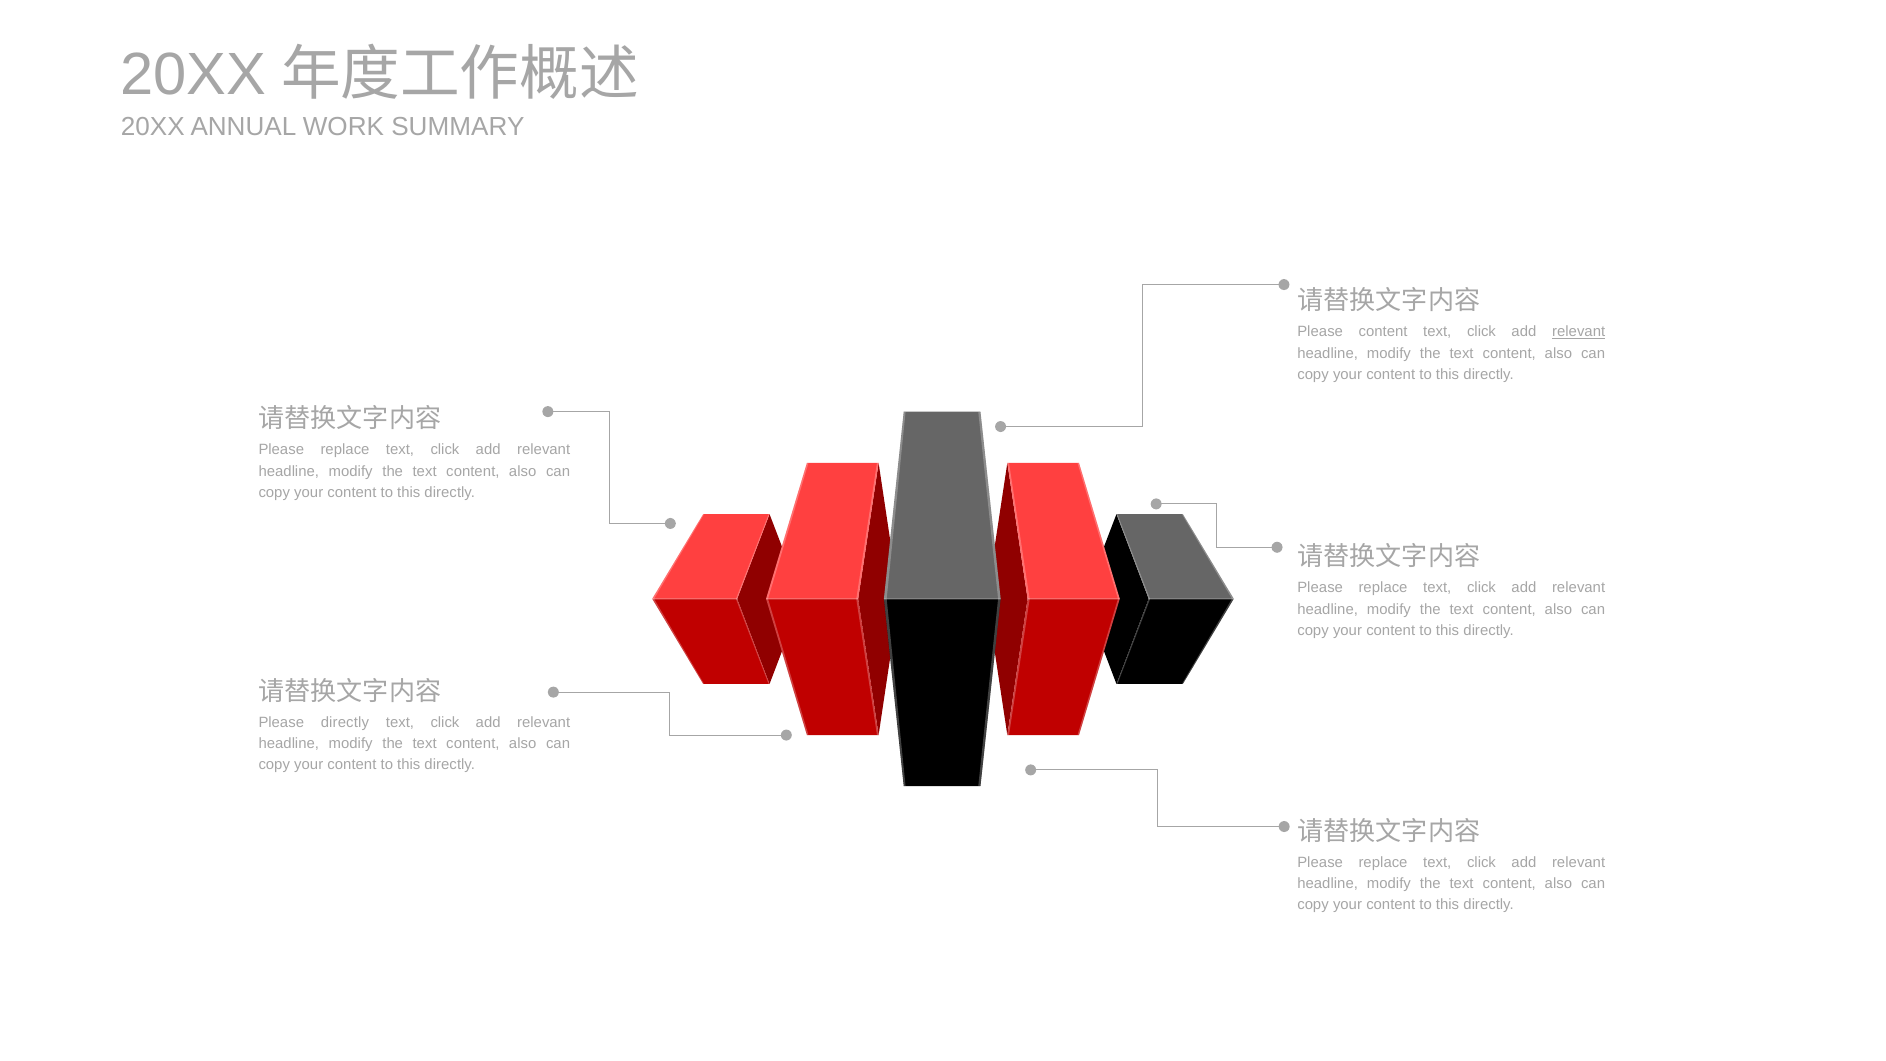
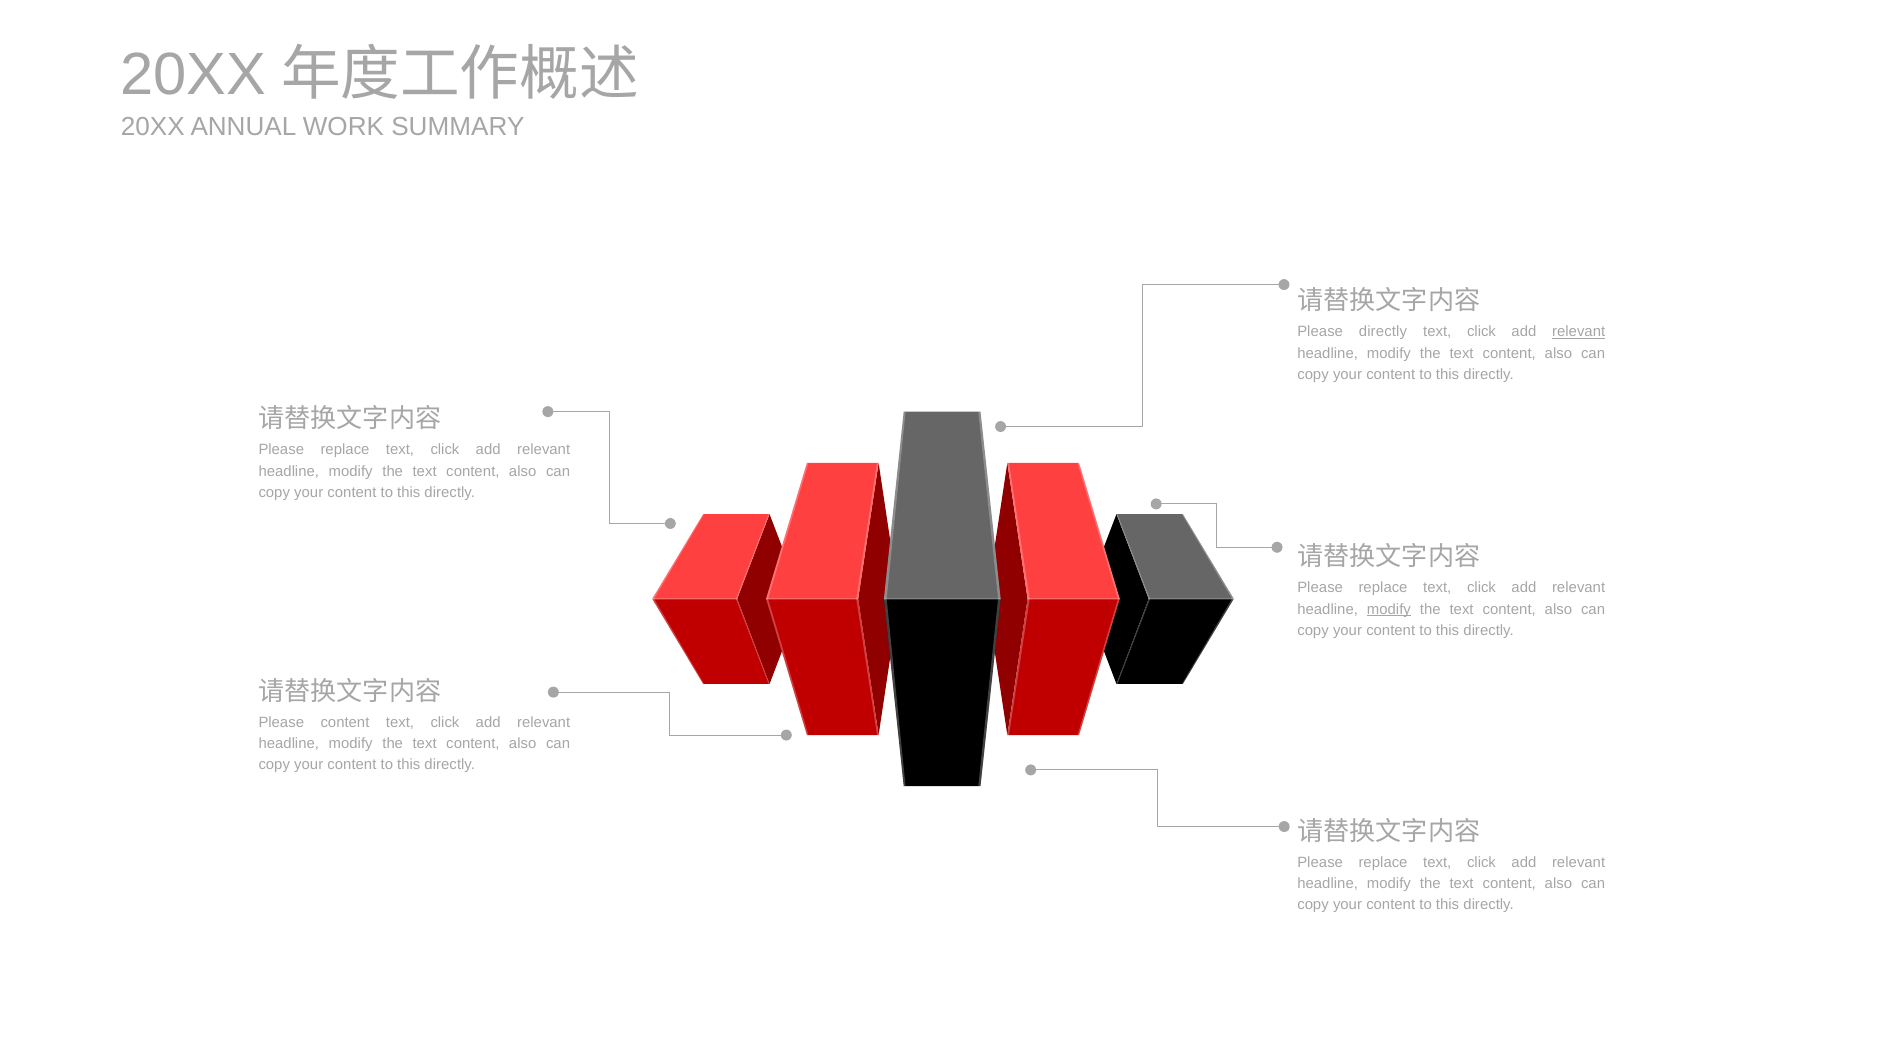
Please content: content -> directly
modify at (1389, 609) underline: none -> present
Please directly: directly -> content
